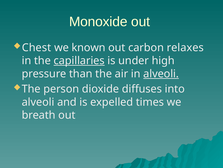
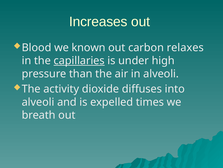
Monoxide: Monoxide -> Increases
Chest: Chest -> Blood
alveoli at (161, 73) underline: present -> none
person: person -> activity
